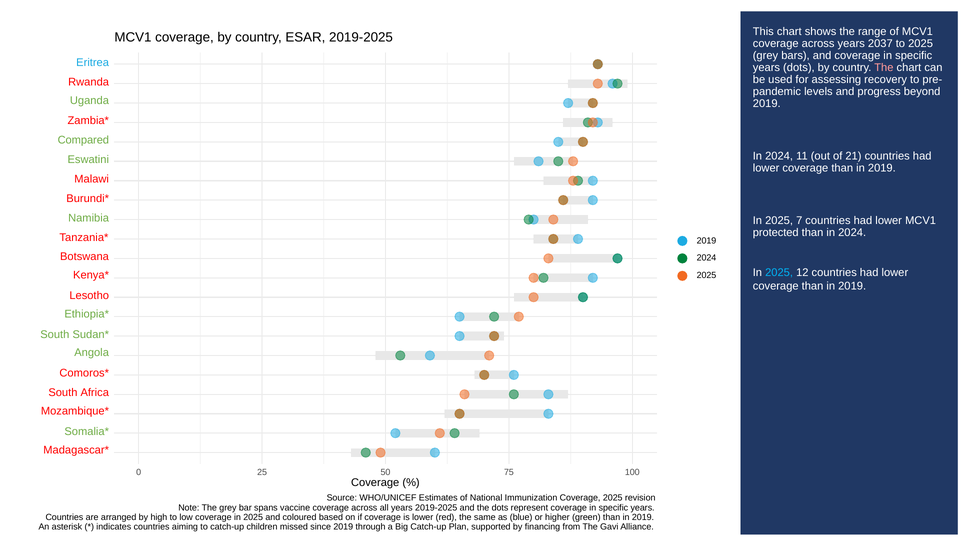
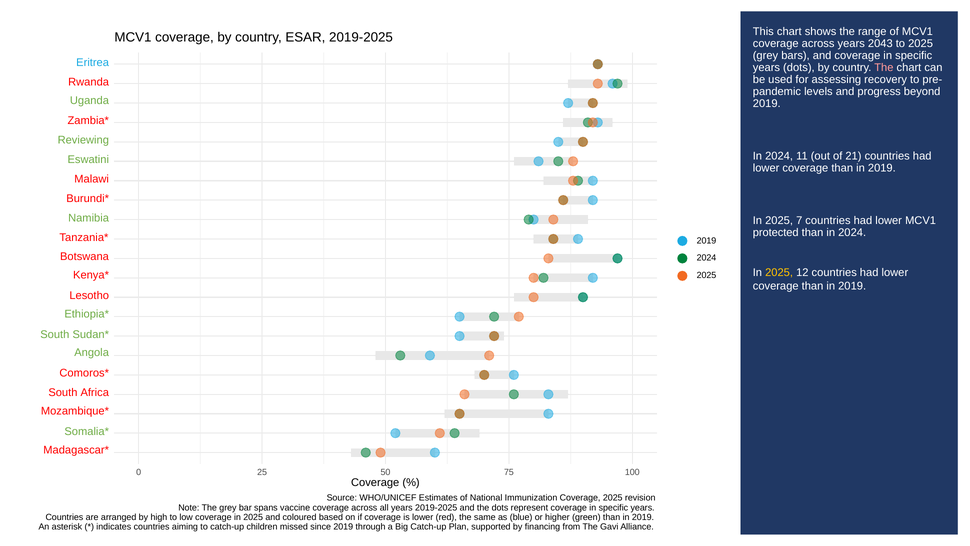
2037: 2037 -> 2043
Compared: Compared -> Reviewing
2025 at (779, 272) colour: light blue -> yellow
